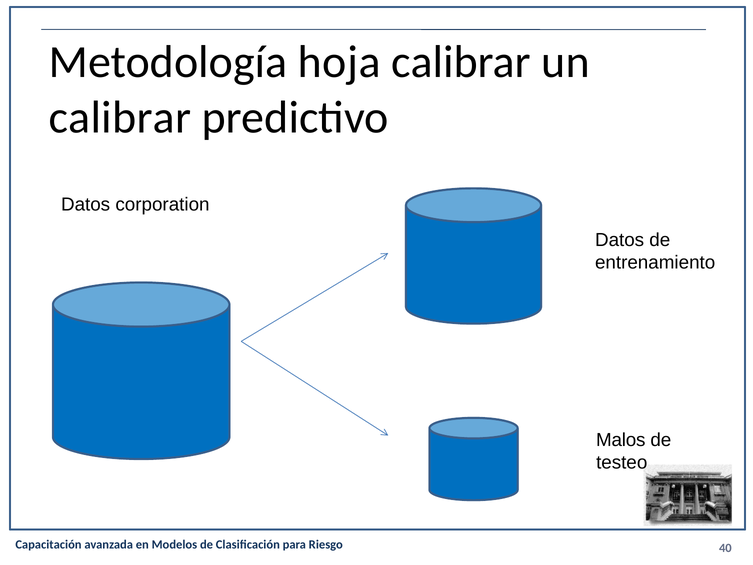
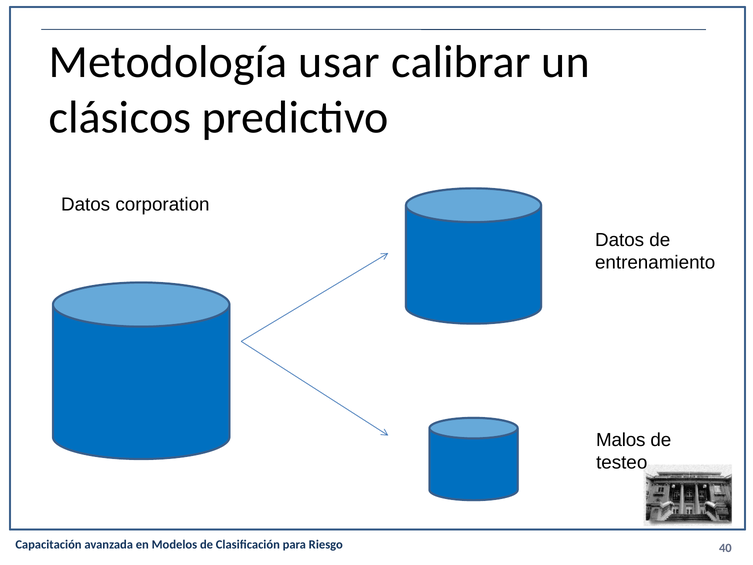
hoja: hoja -> usar
calibrar at (120, 117): calibrar -> clásicos
